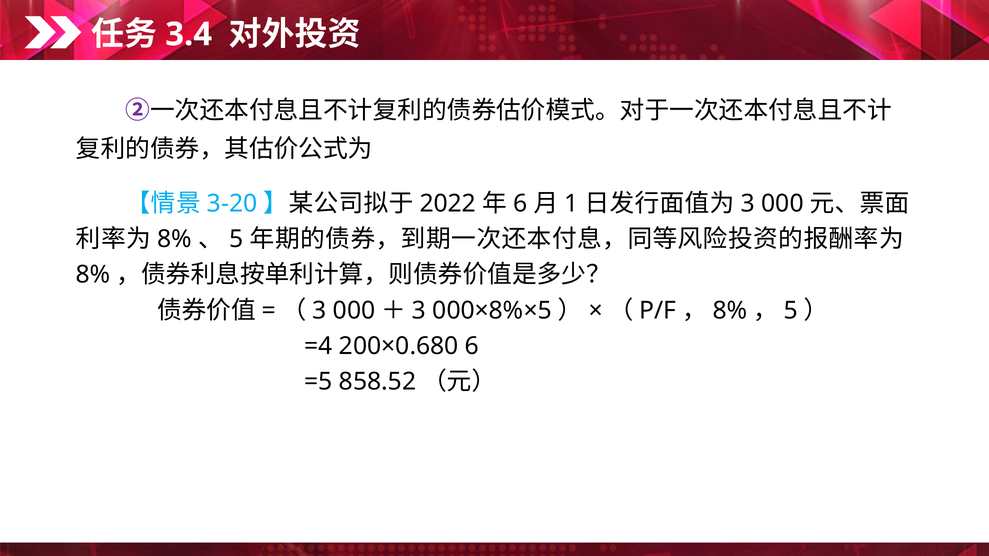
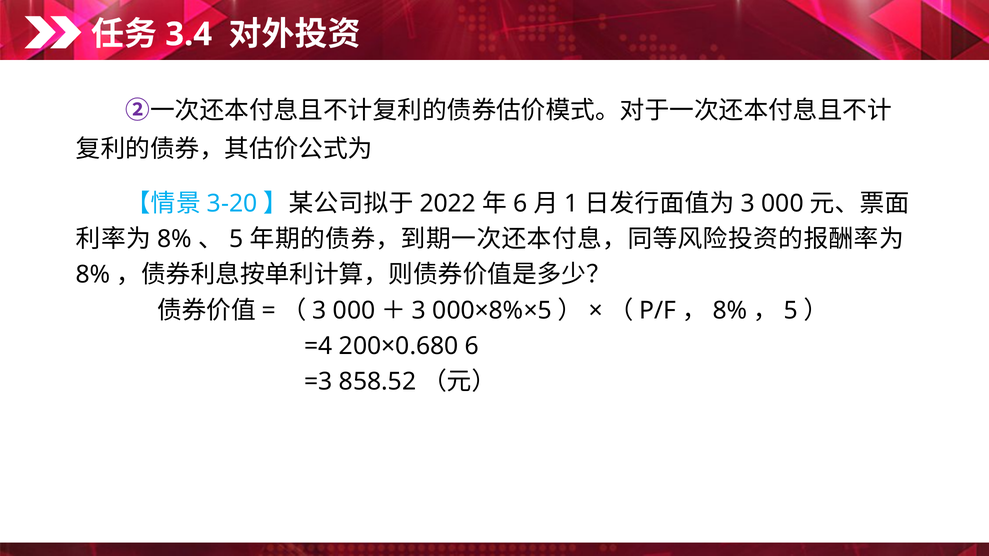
=5: =5 -> =3
